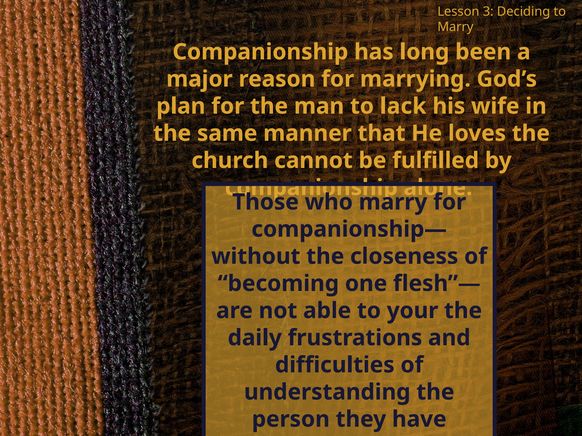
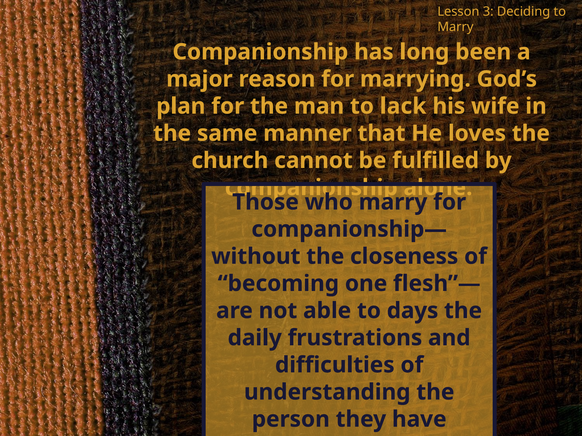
your: your -> days
